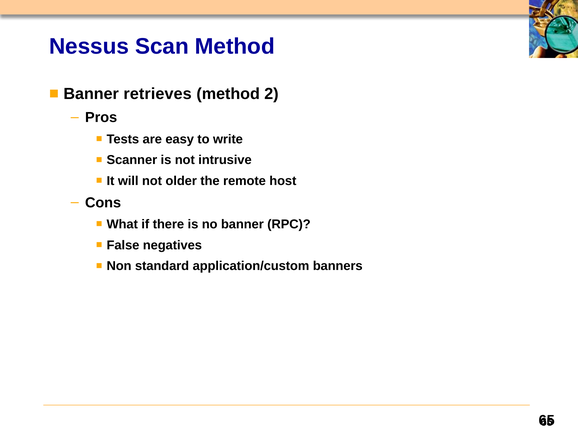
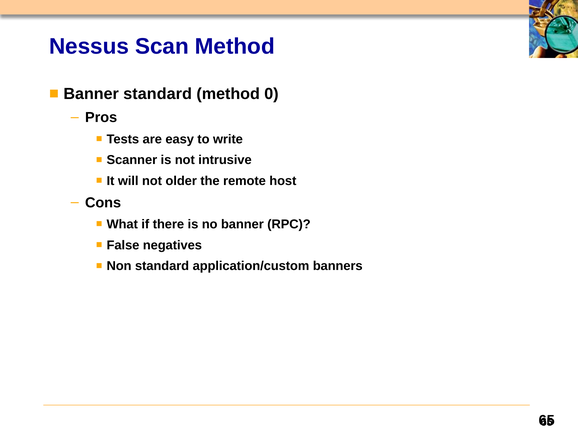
Banner retrieves: retrieves -> standard
2: 2 -> 0
